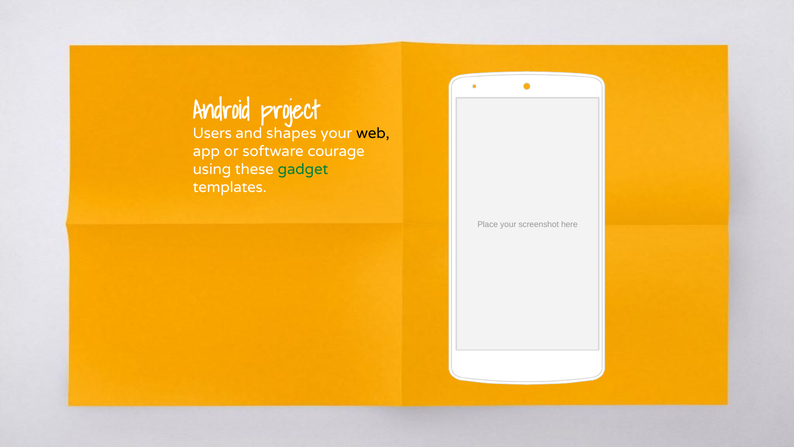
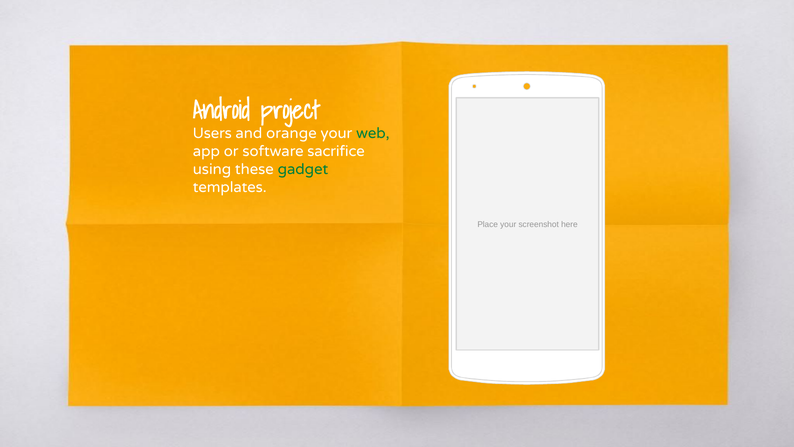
shapes: shapes -> orange
web colour: black -> green
courage: courage -> sacrifice
